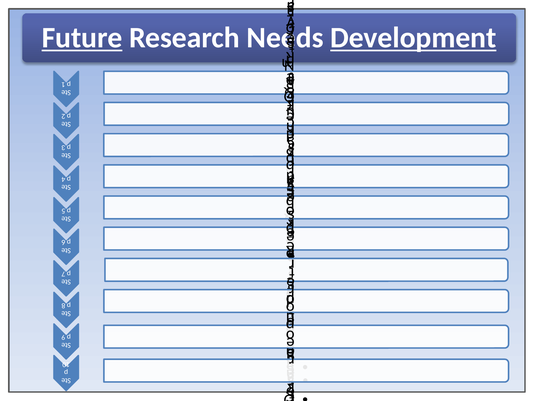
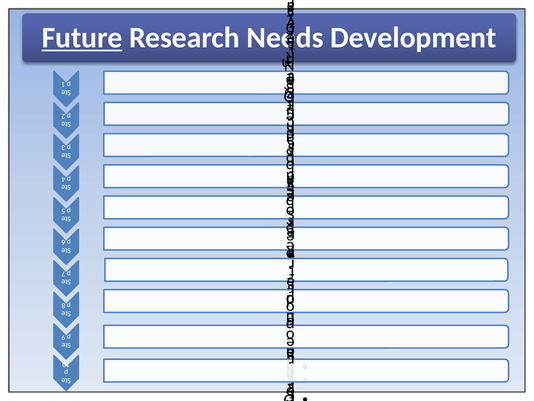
Development underline: present -> none
